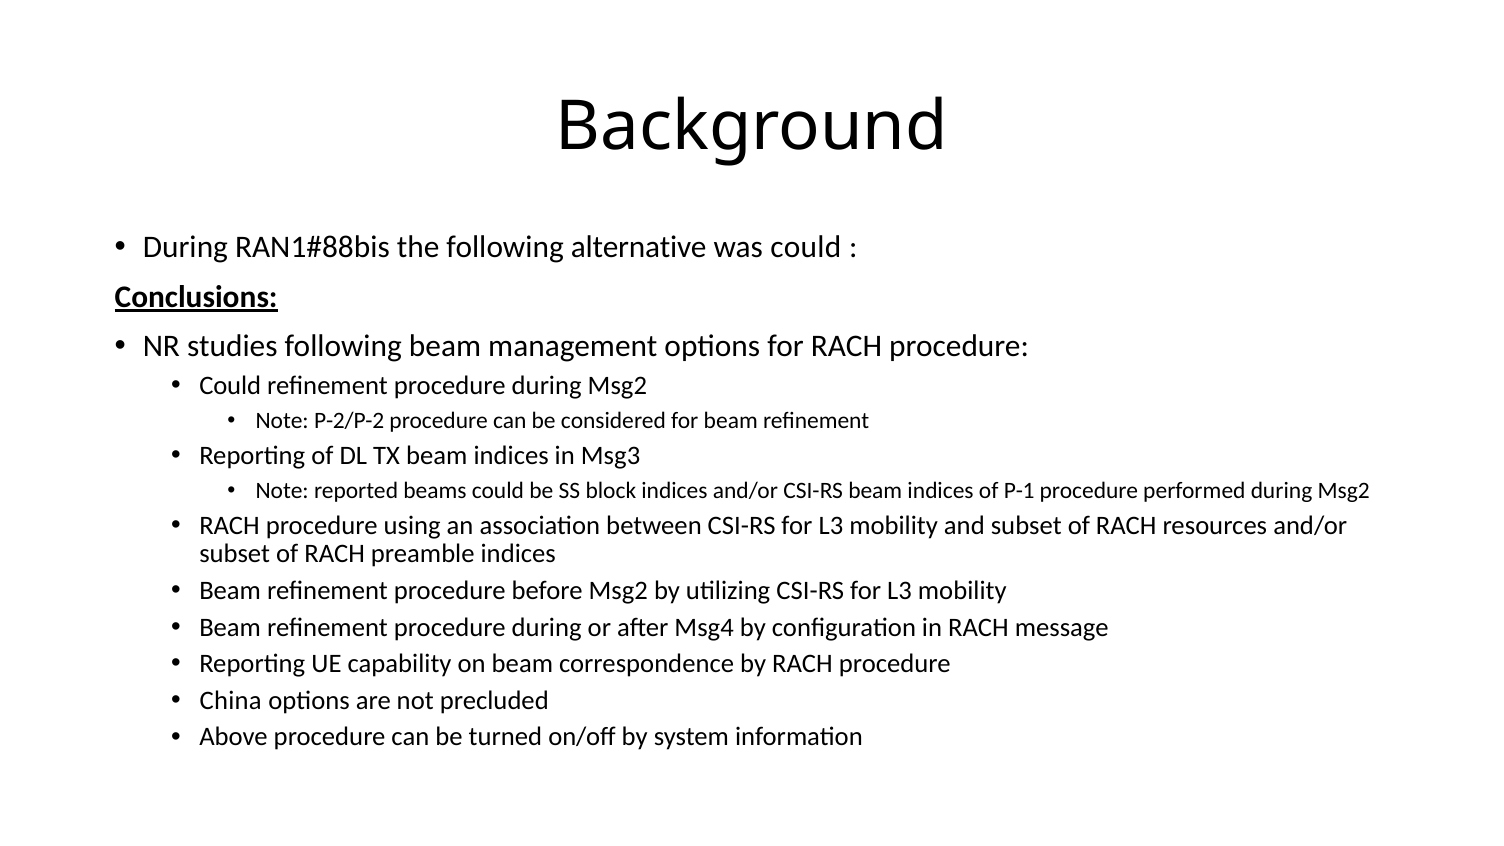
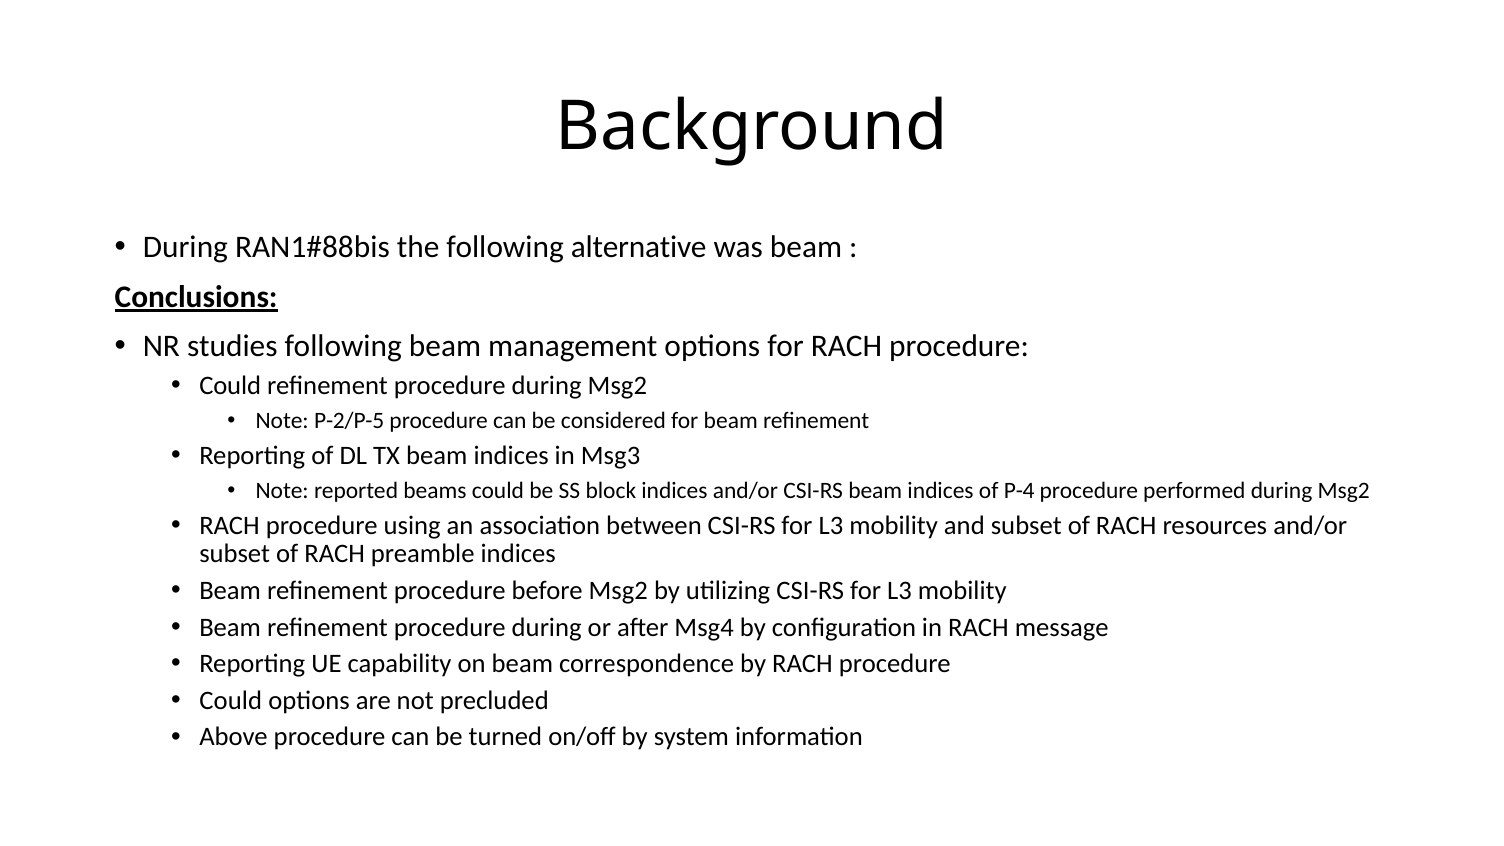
was could: could -> beam
P-2/P-2: P-2/P-2 -> P-2/P-5
P-1: P-1 -> P-4
China at (231, 701): China -> Could
